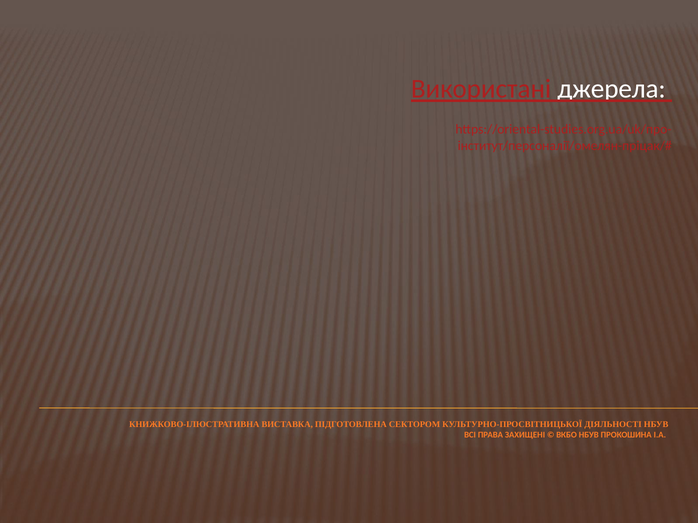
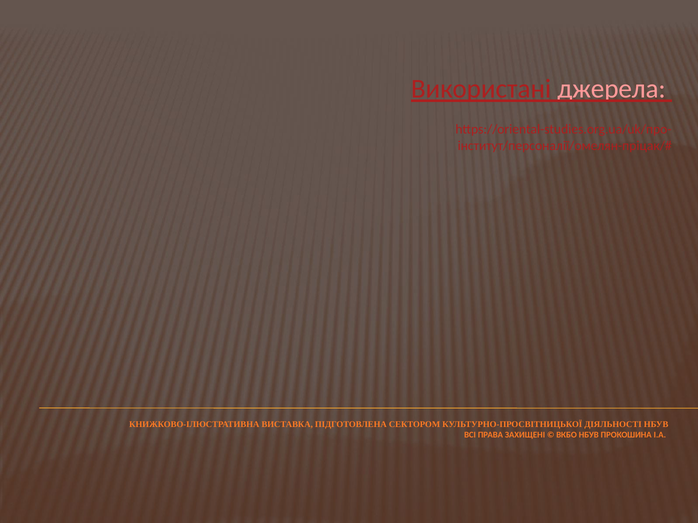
джерела colour: white -> pink
